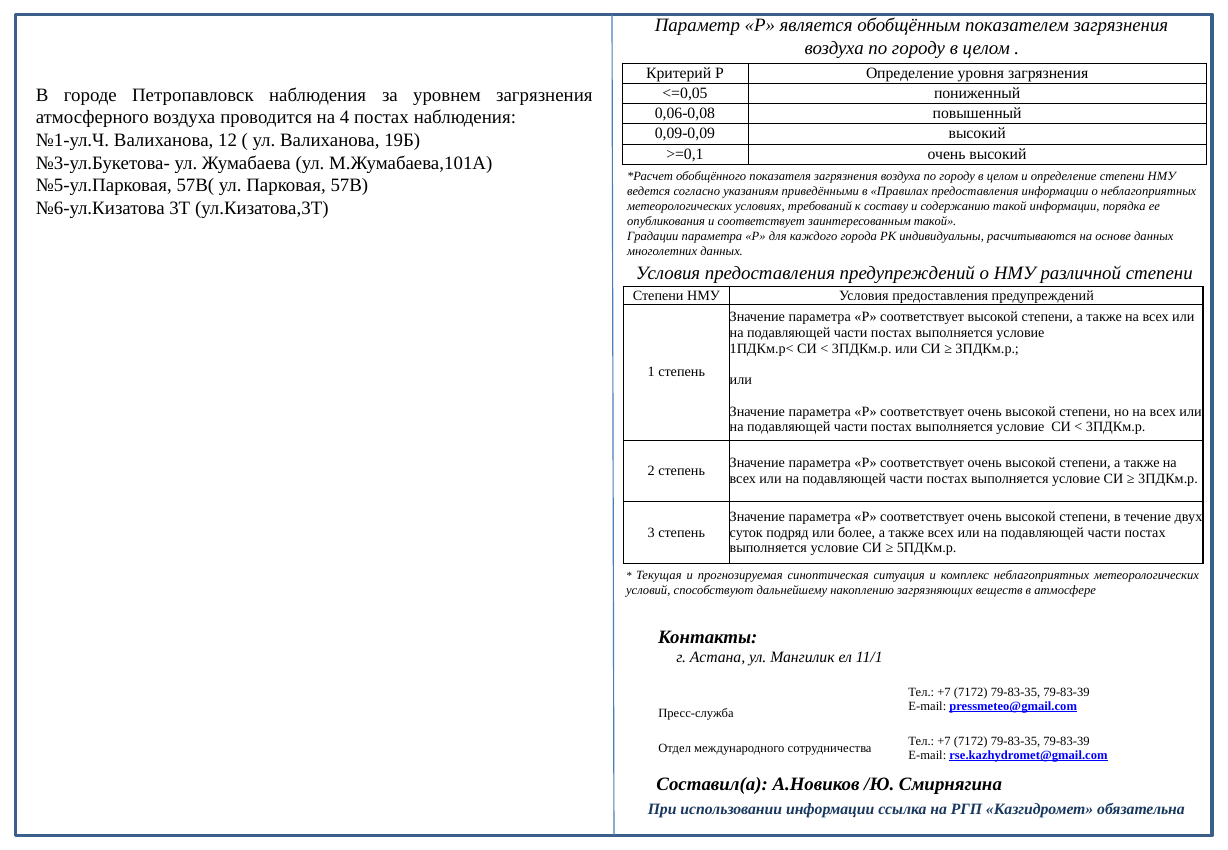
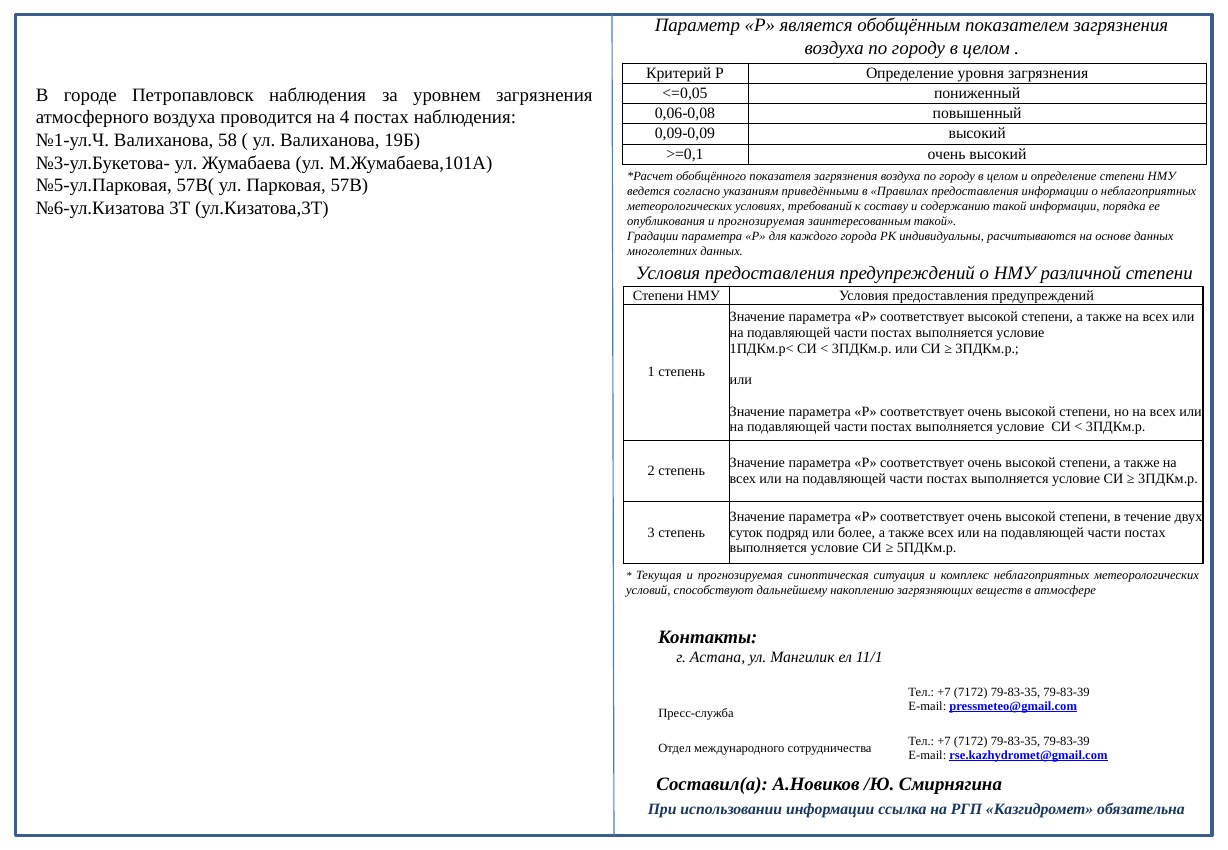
12: 12 -> 58
опубликования и соответствует: соответствует -> прогнозируемая
